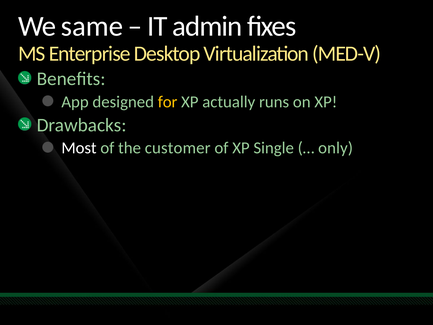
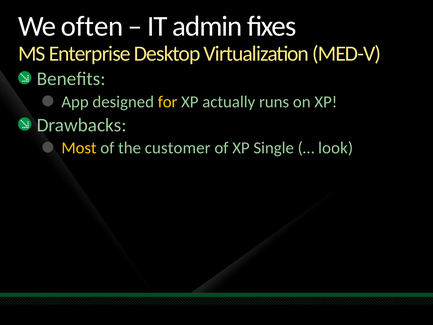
same: same -> often
Most colour: white -> yellow
only: only -> look
